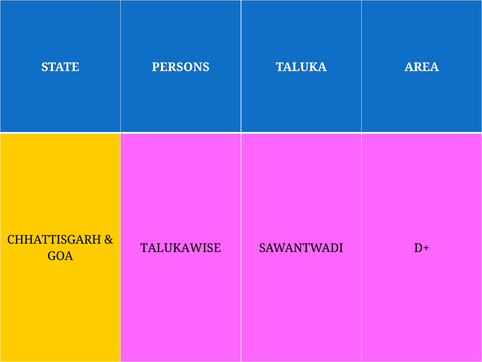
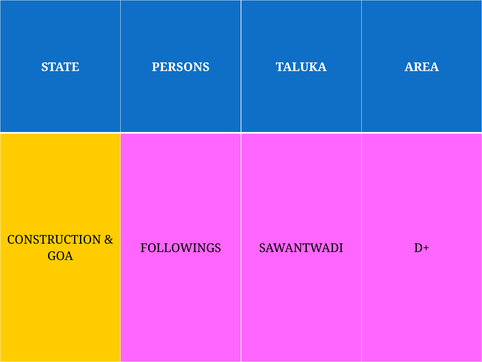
CHHATTISGARH: CHHATTISGARH -> CONSTRUCTION
TALUKAWISE: TALUKAWISE -> FOLLOWINGS
